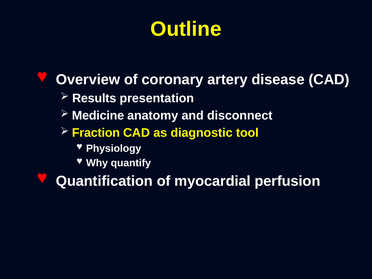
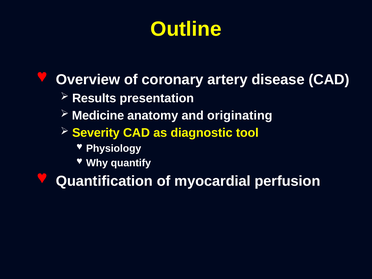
disconnect: disconnect -> originating
Fraction: Fraction -> Severity
